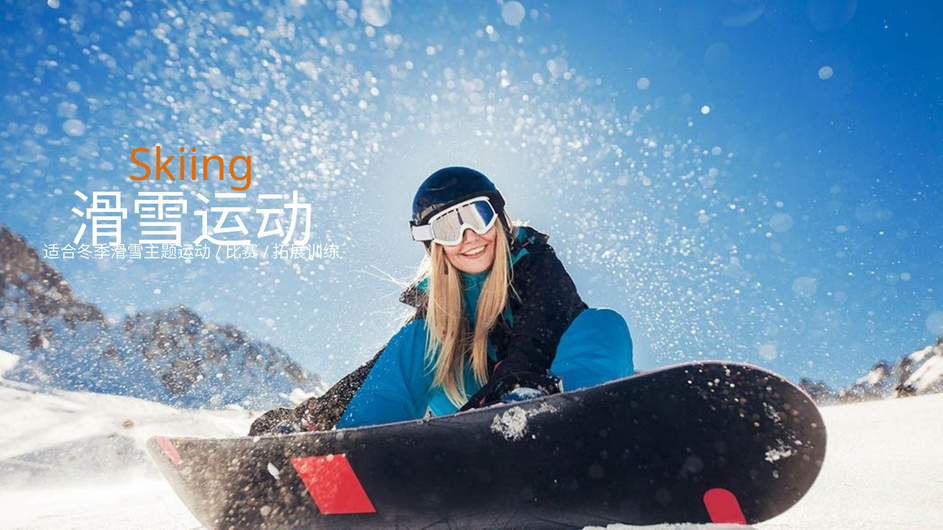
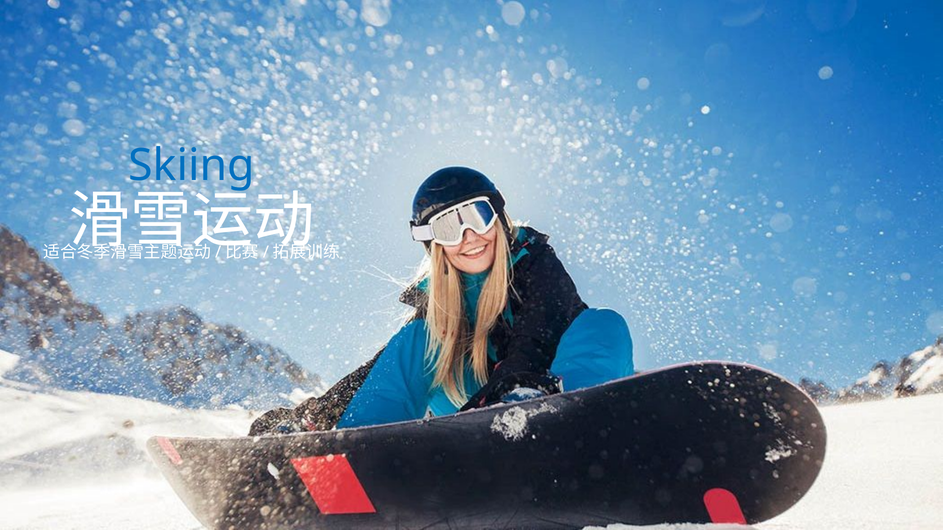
Skiing colour: orange -> blue
